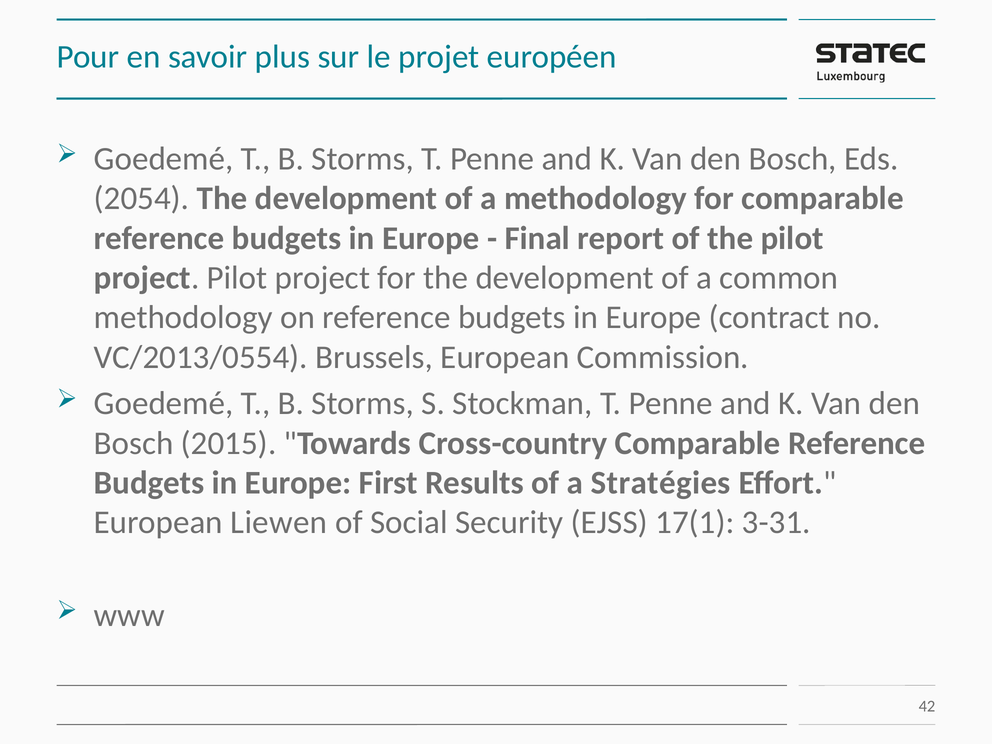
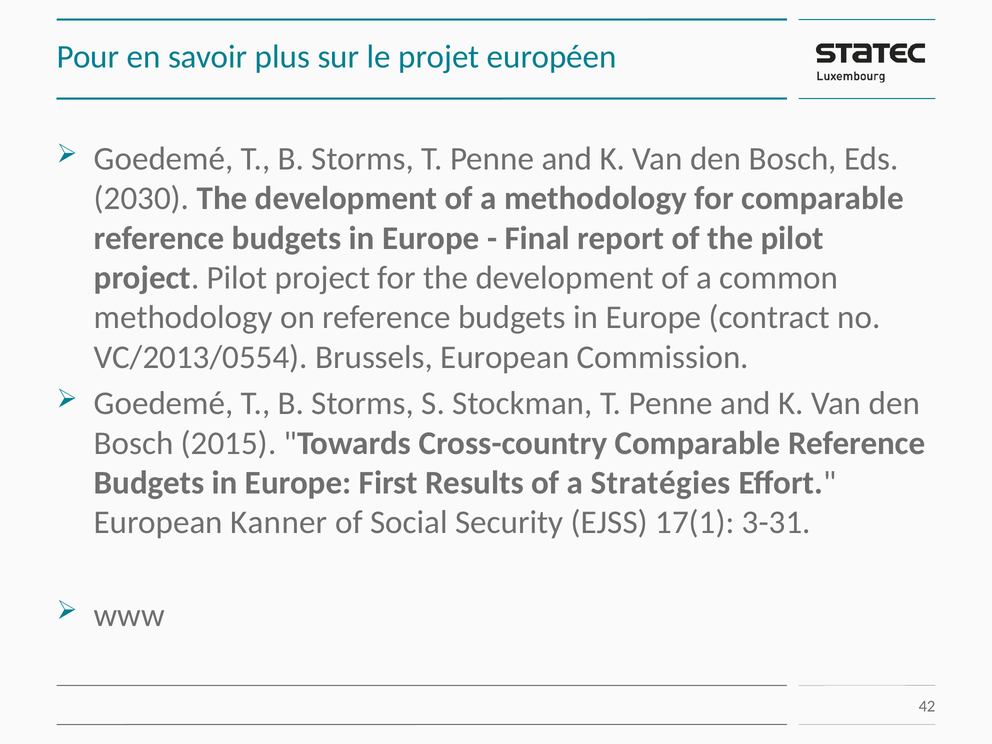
2054: 2054 -> 2030
Liewen: Liewen -> Kanner
